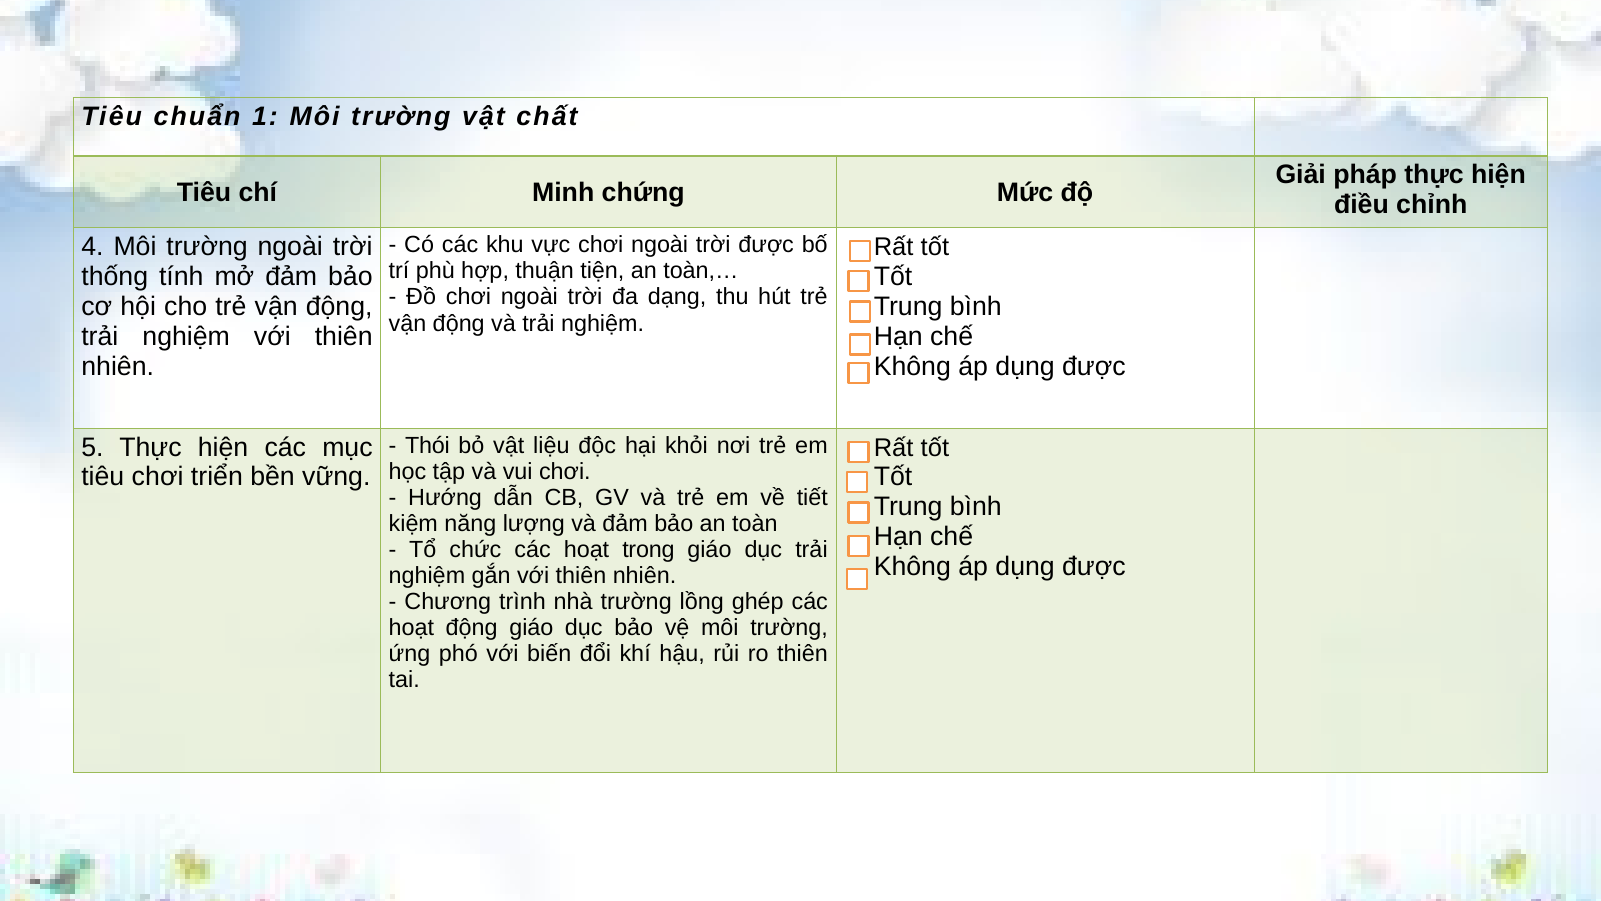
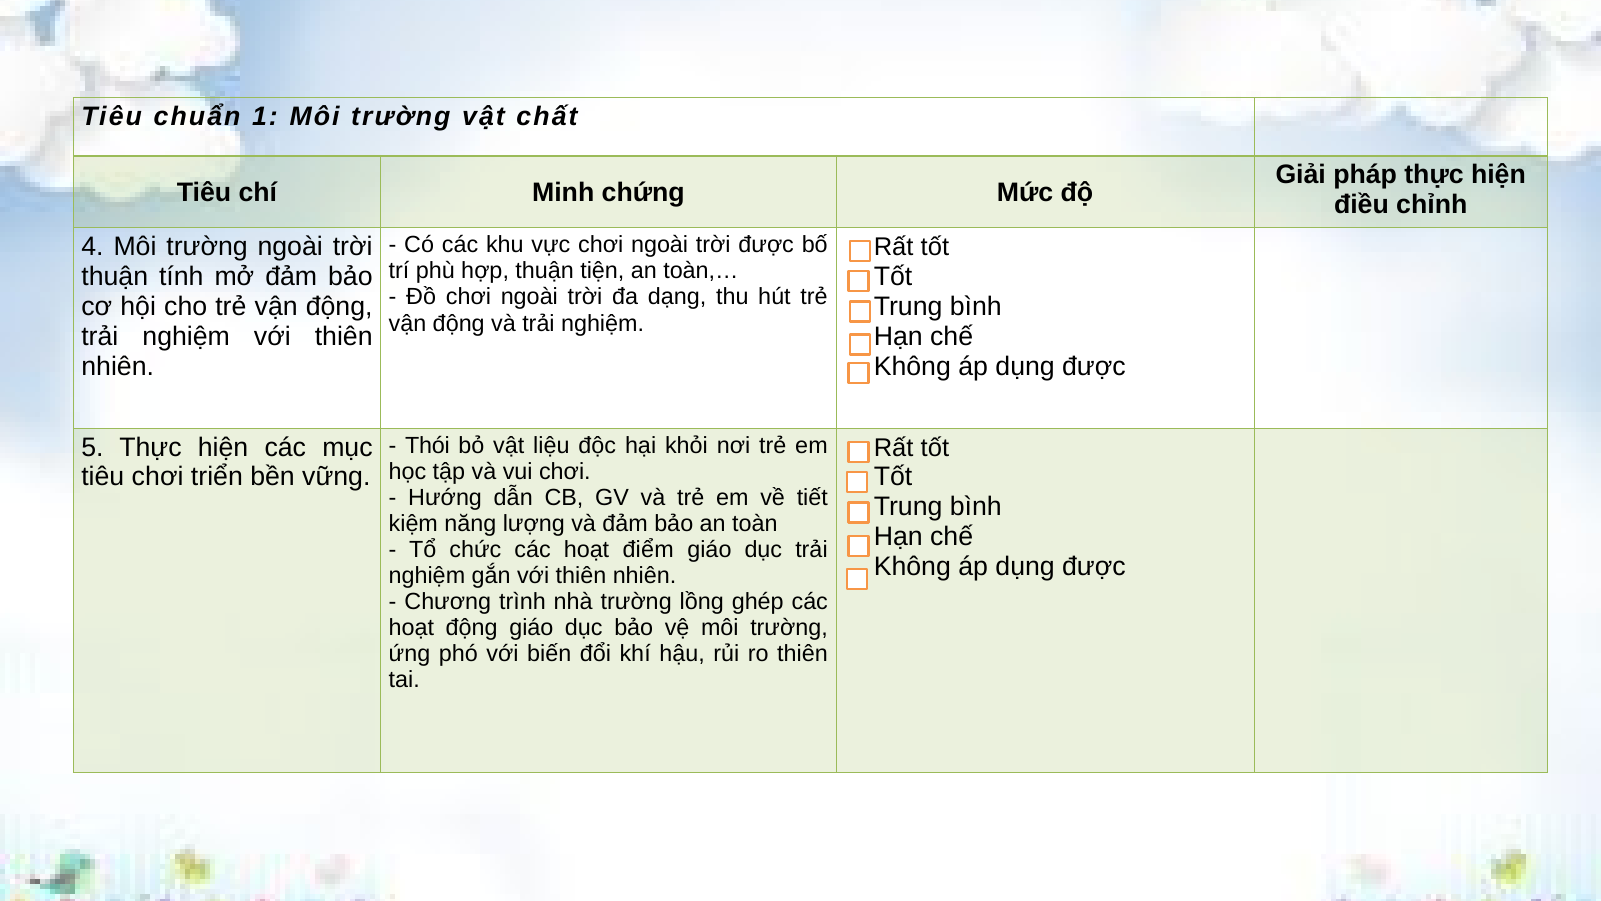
thống at (115, 277): thống -> thuận
trong: trong -> điểm
